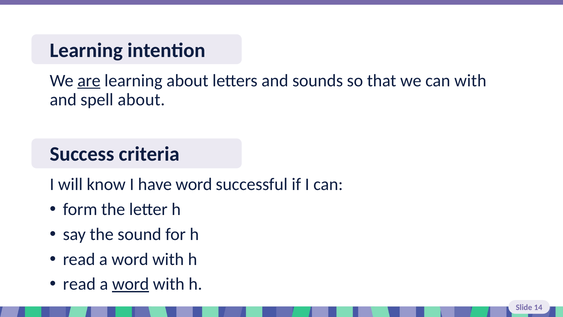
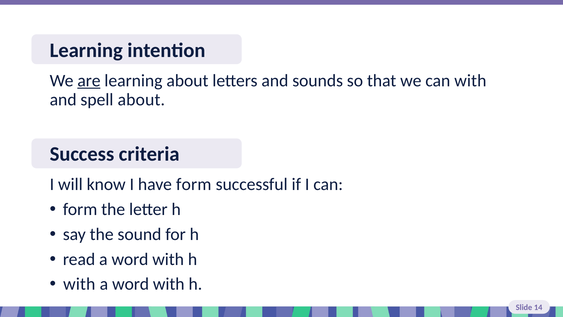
have word: word -> form
read at (79, 284): read -> with
word at (131, 284) underline: present -> none
